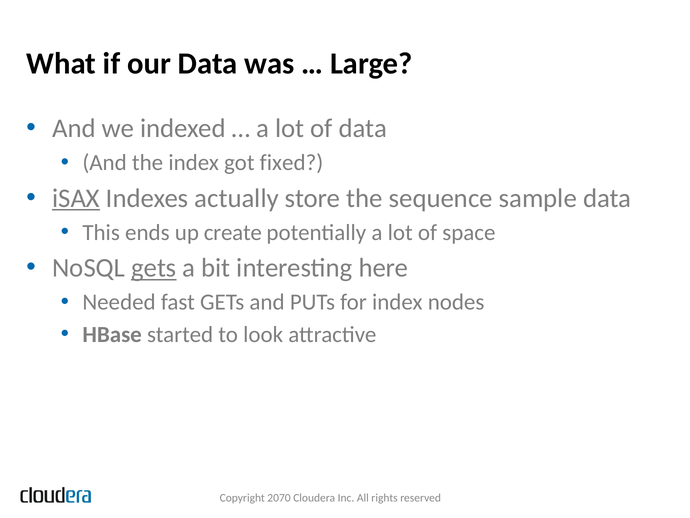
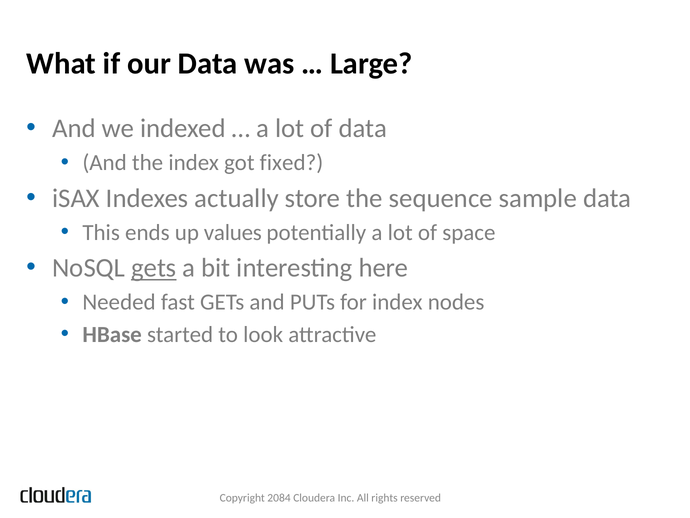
iSAX underline: present -> none
create: create -> values
2070: 2070 -> 2084
